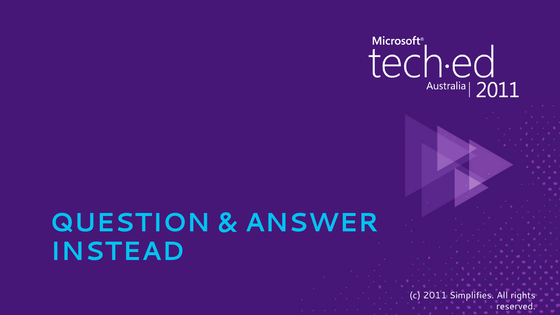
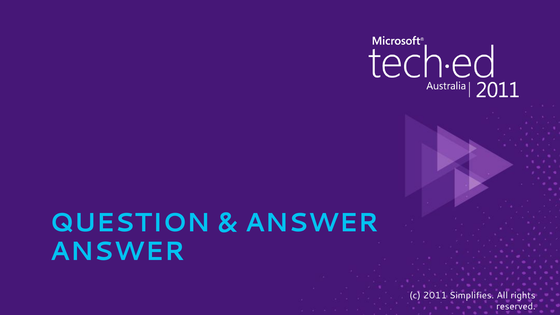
INSTEAD at (117, 251): INSTEAD -> ANSWER
